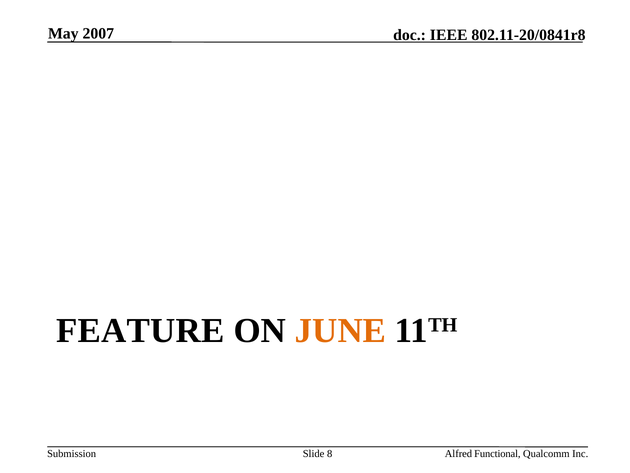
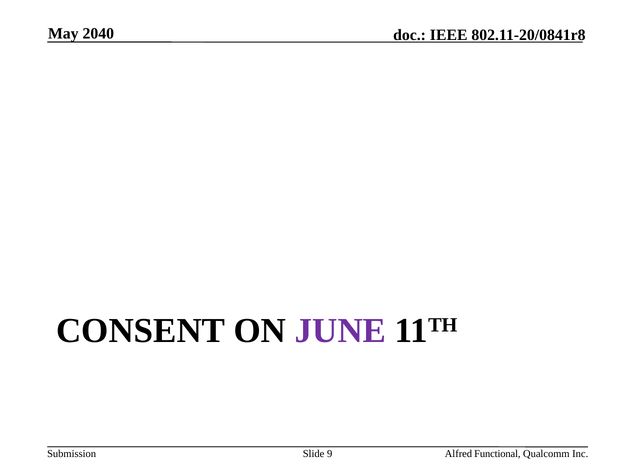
2007: 2007 -> 2040
FEATURE: FEATURE -> CONSENT
JUNE colour: orange -> purple
8: 8 -> 9
